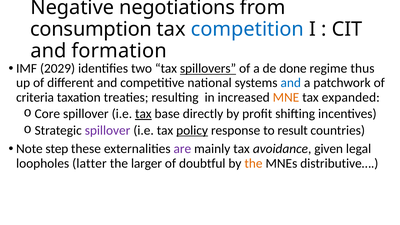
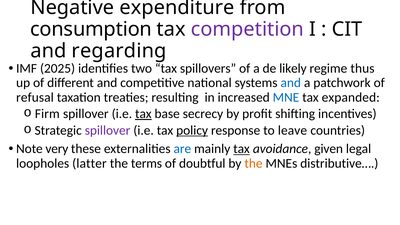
negotiations: negotiations -> expenditure
competition colour: blue -> purple
formation: formation -> regarding
2029: 2029 -> 2025
spillovers underline: present -> none
done: done -> likely
criteria: criteria -> refusal
MNE colour: orange -> blue
Core: Core -> Firm
directly: directly -> secrecy
result: result -> leave
step: step -> very
are colour: purple -> blue
tax at (242, 149) underline: none -> present
larger: larger -> terms
